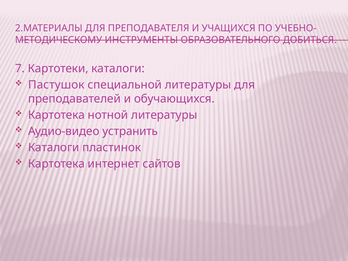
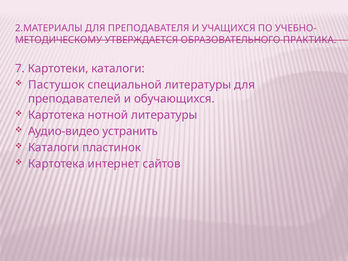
ИНСТРУМЕНТЫ: ИНСТРУМЕНТЫ -> УТВЕРЖДАЕТСЯ
ДОБИТЬСЯ: ДОБИТЬСЯ -> ПРАКТИКА
